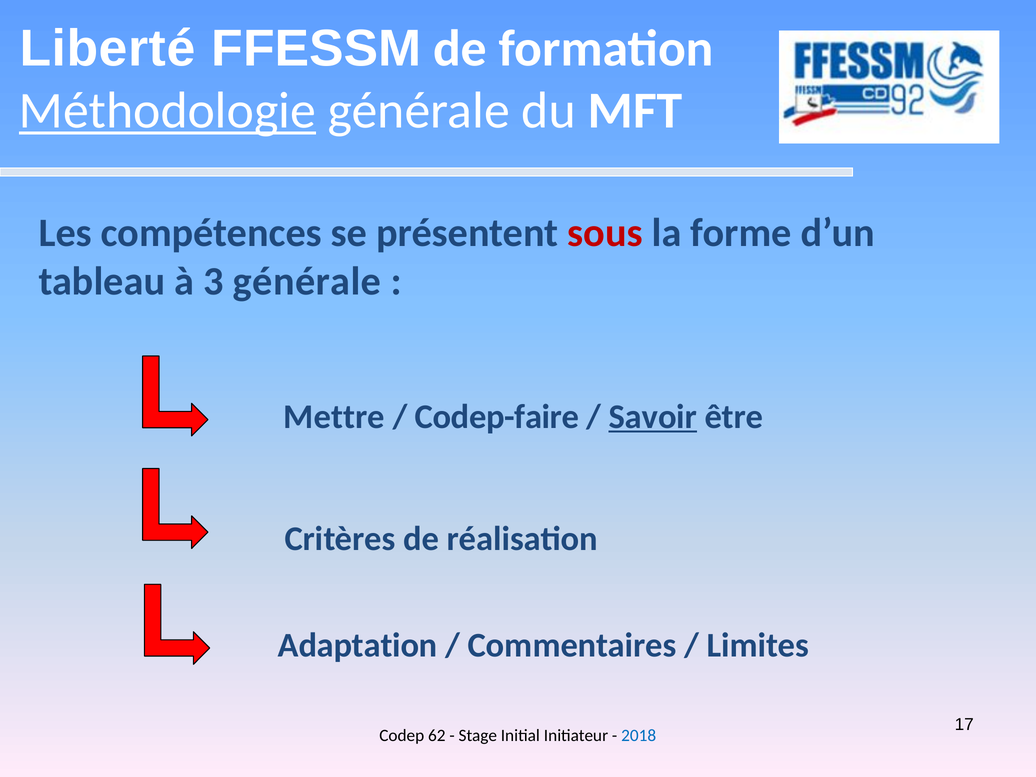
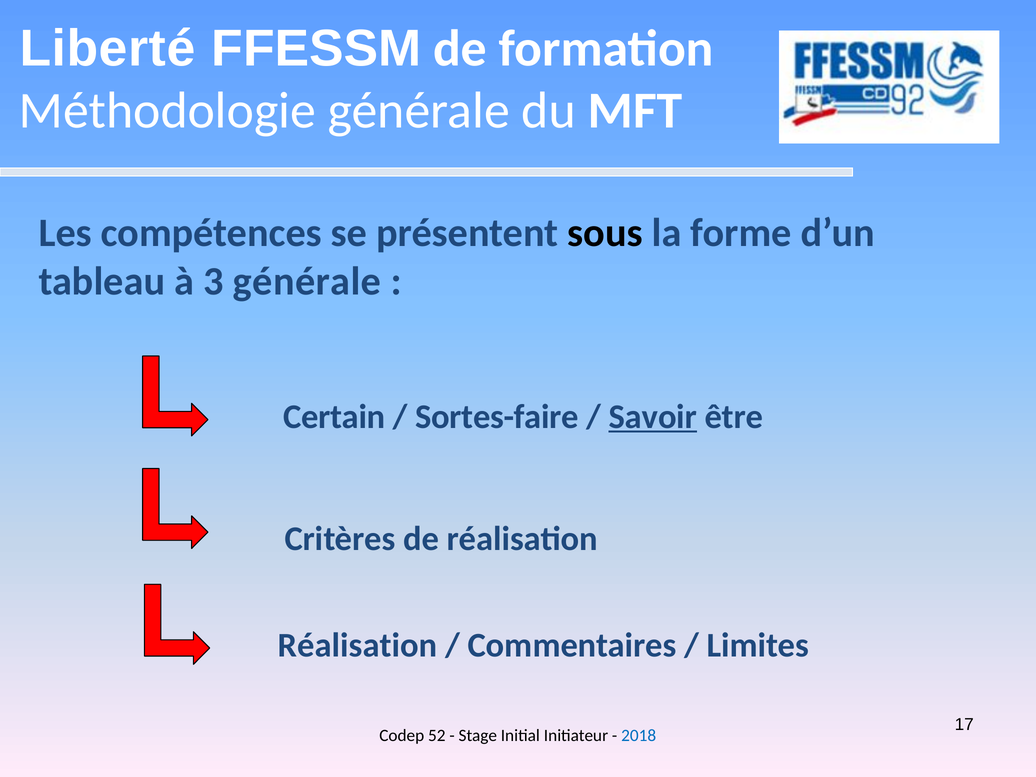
Méthodologie underline: present -> none
sous colour: red -> black
Mettre: Mettre -> Certain
Codep-faire: Codep-faire -> Sortes-faire
Adaptation at (358, 645): Adaptation -> Réalisation
62: 62 -> 52
